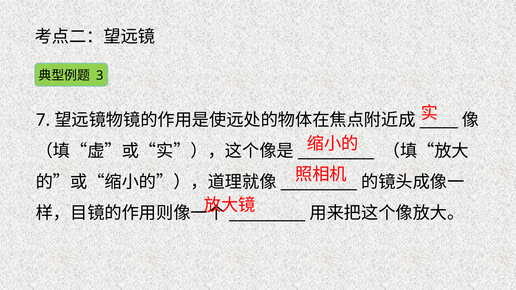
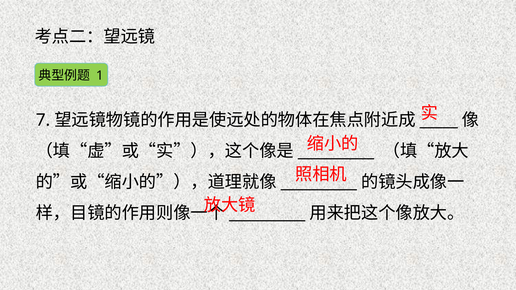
3: 3 -> 1
